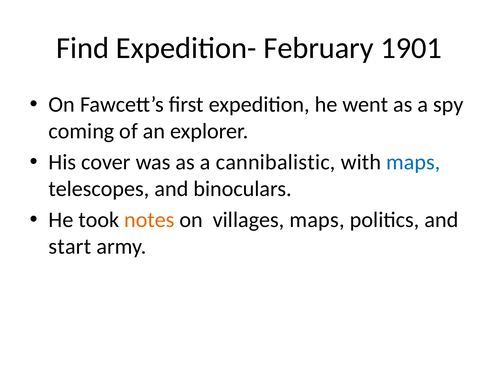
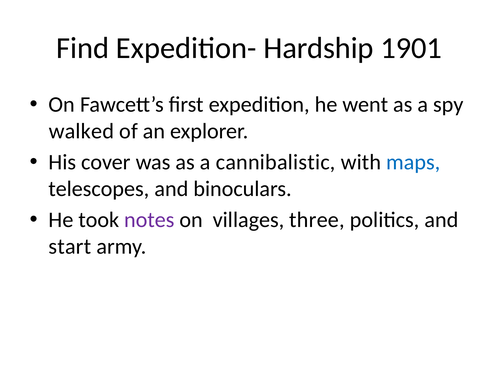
February: February -> Hardship
coming: coming -> walked
notes colour: orange -> purple
villages maps: maps -> three
